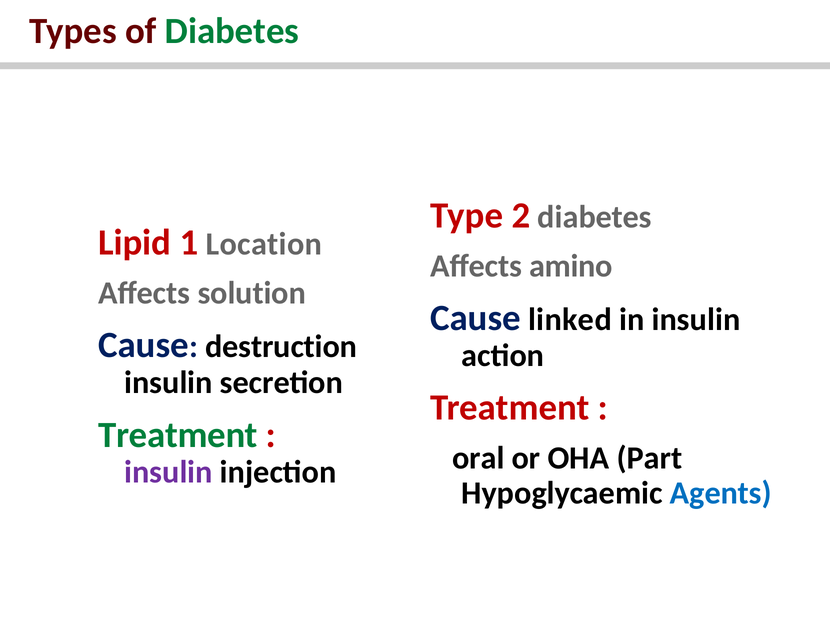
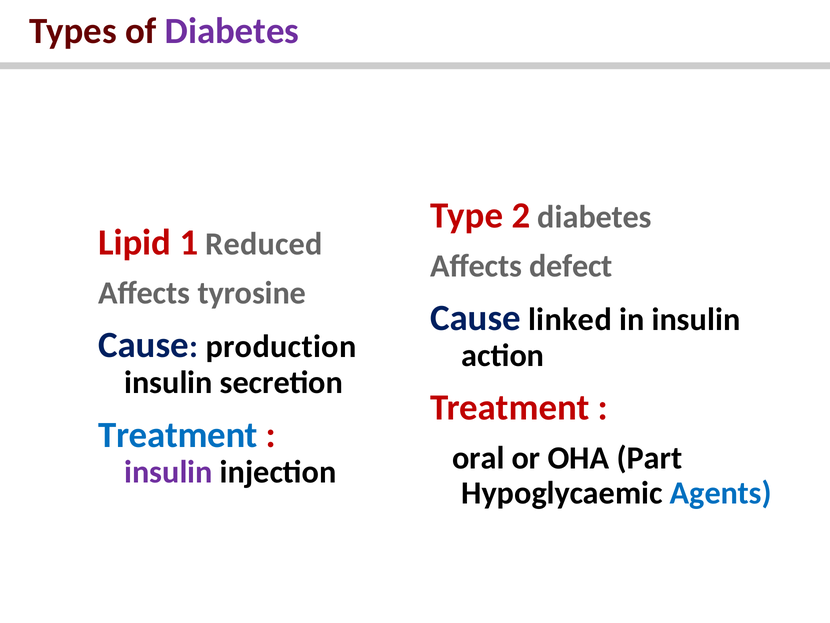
Diabetes at (232, 31) colour: green -> purple
Location: Location -> Reduced
amino: amino -> defect
solution: solution -> tyrosine
destruction: destruction -> production
Treatment at (178, 434) colour: green -> blue
